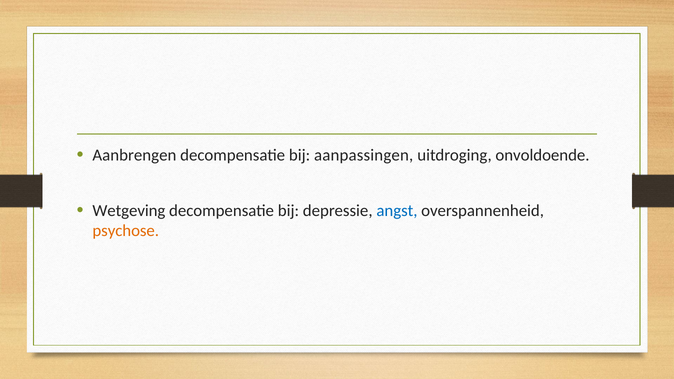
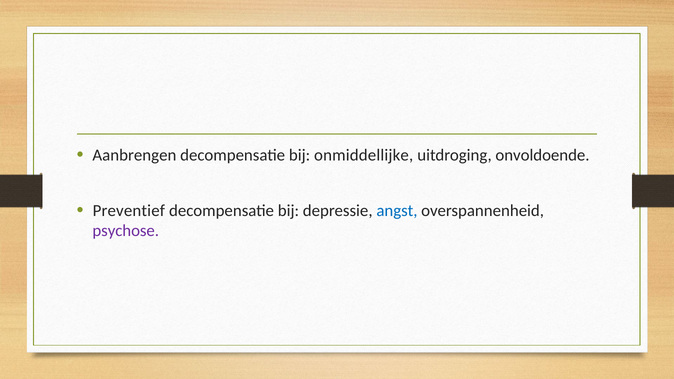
aanpassingen: aanpassingen -> onmiddellijke
Wetgeving: Wetgeving -> Preventief
psychose colour: orange -> purple
